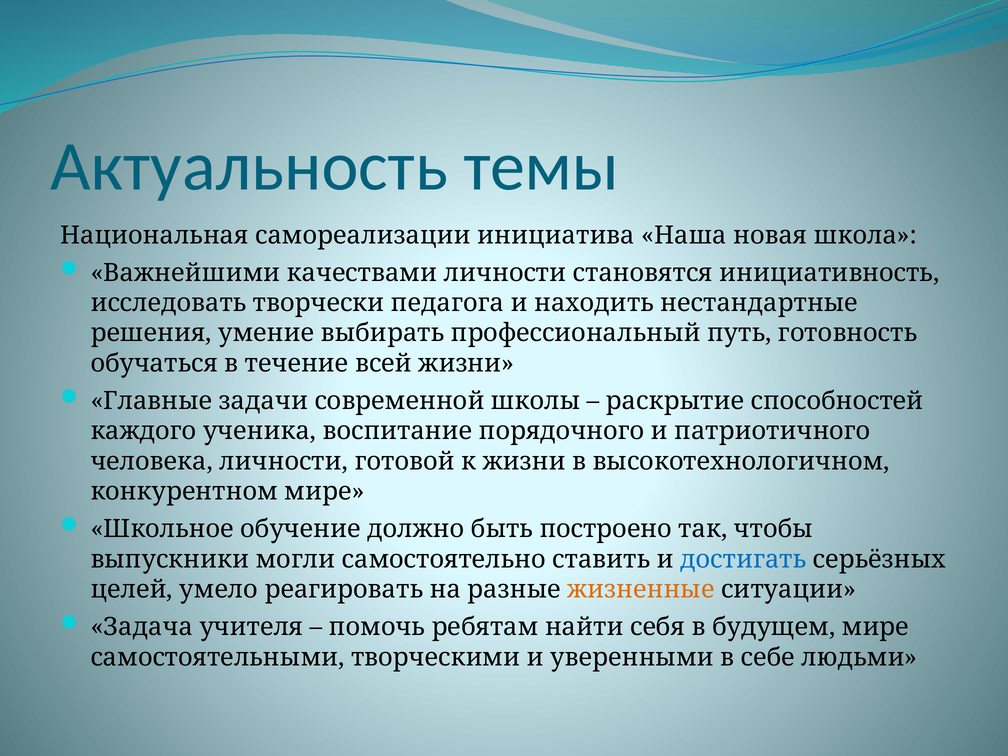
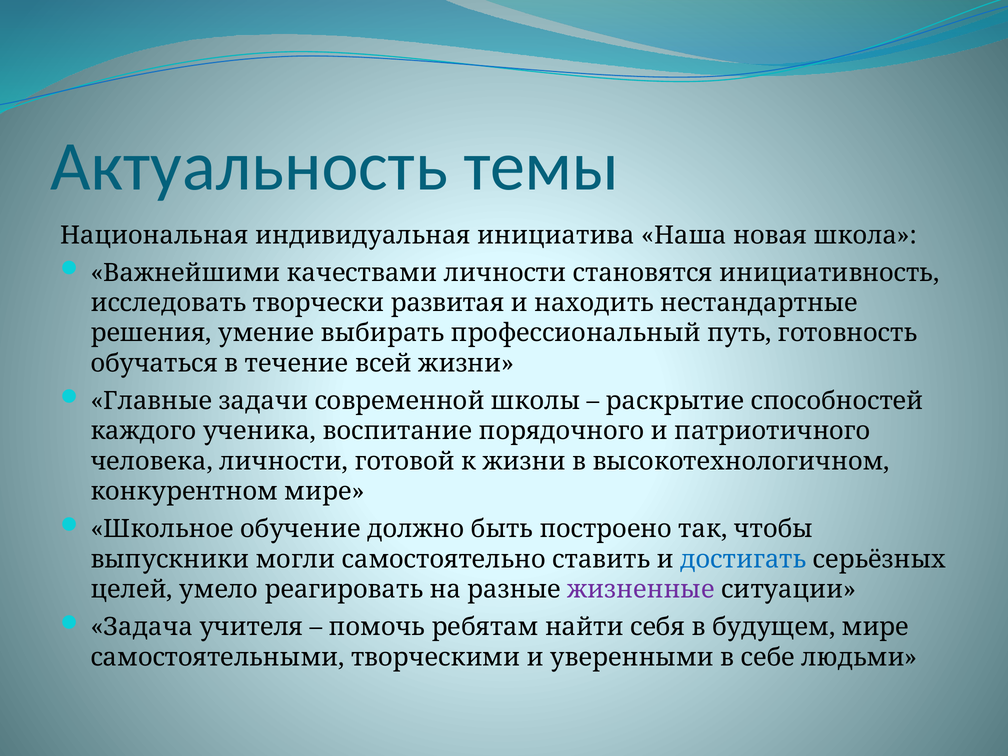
самореализации: самореализации -> индивидуальная
педагога: педагога -> развитая
жизненные colour: orange -> purple
